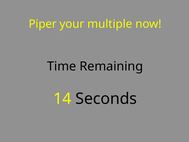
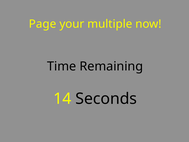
Piper: Piper -> Page
